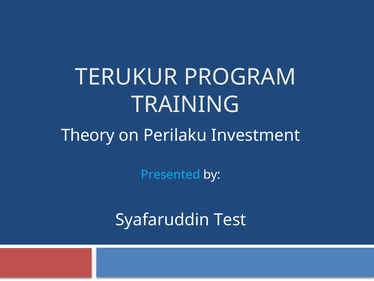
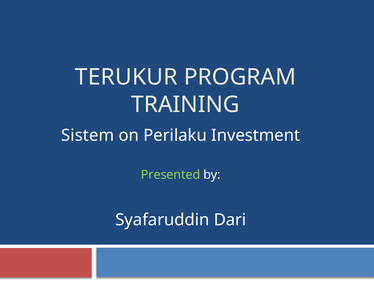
Theory: Theory -> Sistem
Presented colour: light blue -> light green
Test: Test -> Dari
